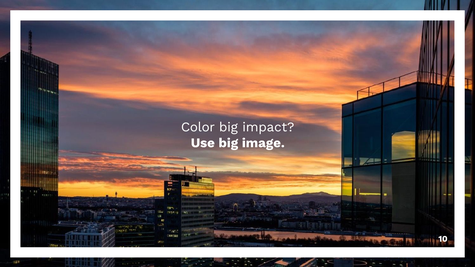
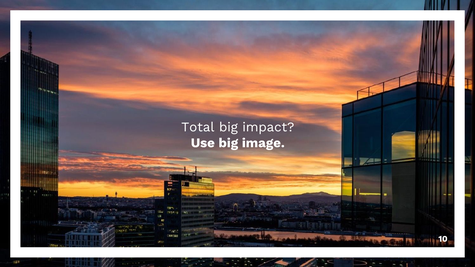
Color: Color -> Total
